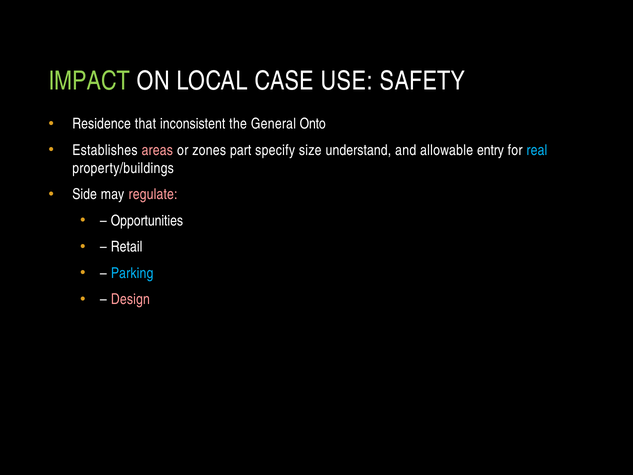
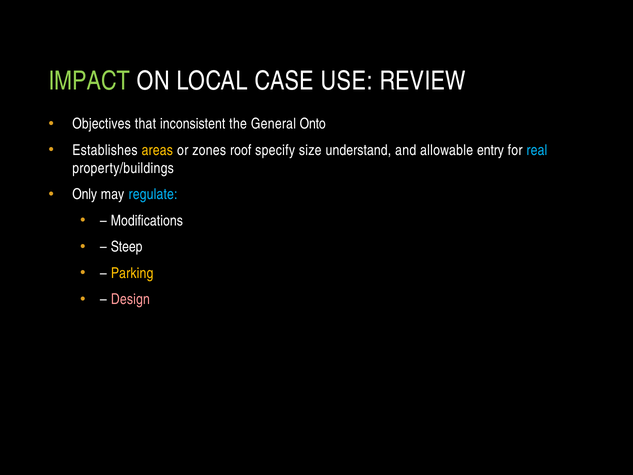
SAFETY: SAFETY -> REVIEW
Residence: Residence -> Objectives
areas colour: pink -> yellow
part: part -> roof
Side: Side -> Only
regulate colour: pink -> light blue
Opportunities: Opportunities -> Modifications
Retail: Retail -> Steep
Parking colour: light blue -> yellow
